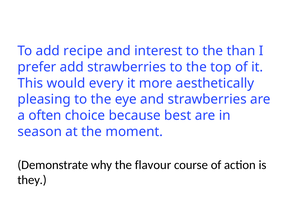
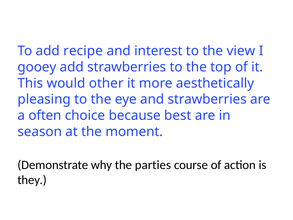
than: than -> view
prefer: prefer -> gooey
every: every -> other
flavour: flavour -> parties
